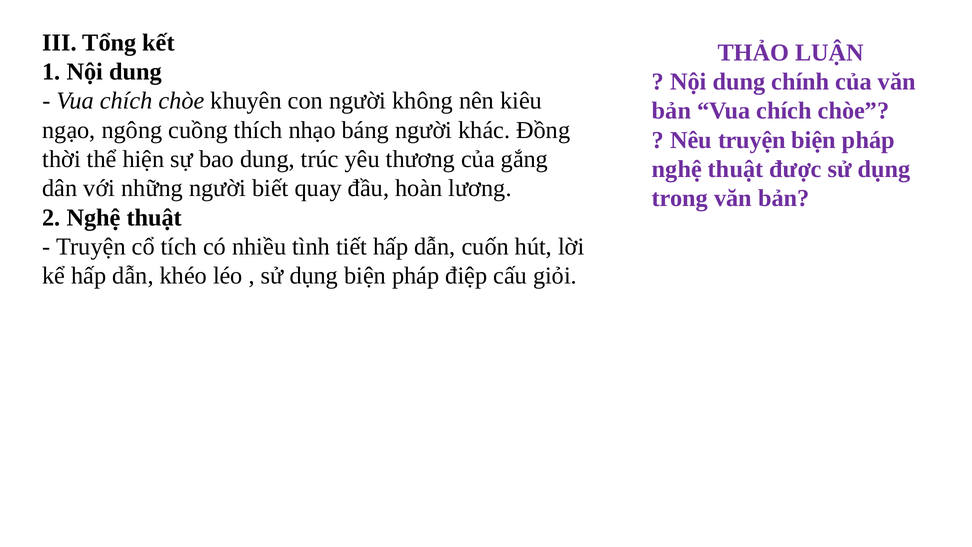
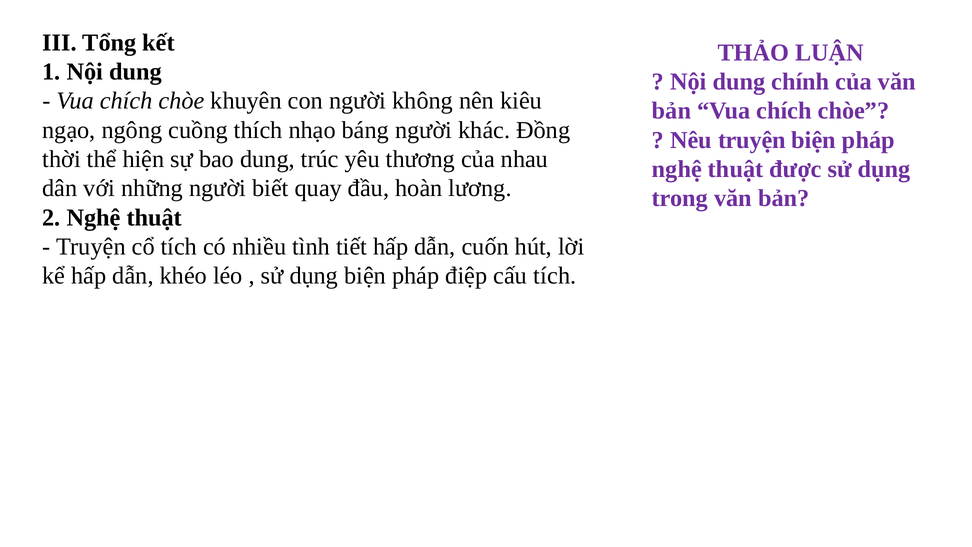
gắng: gắng -> nhau
cấu giỏi: giỏi -> tích
